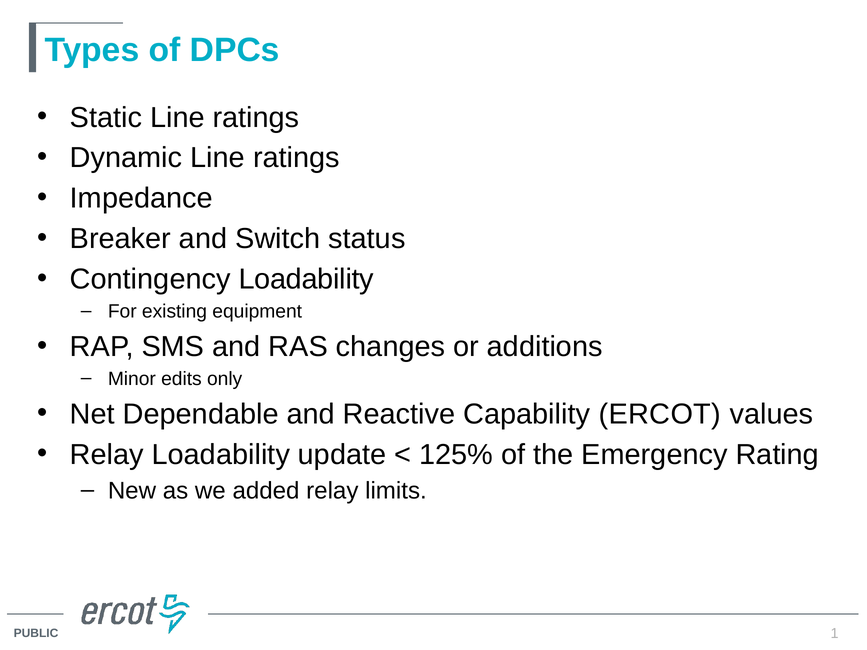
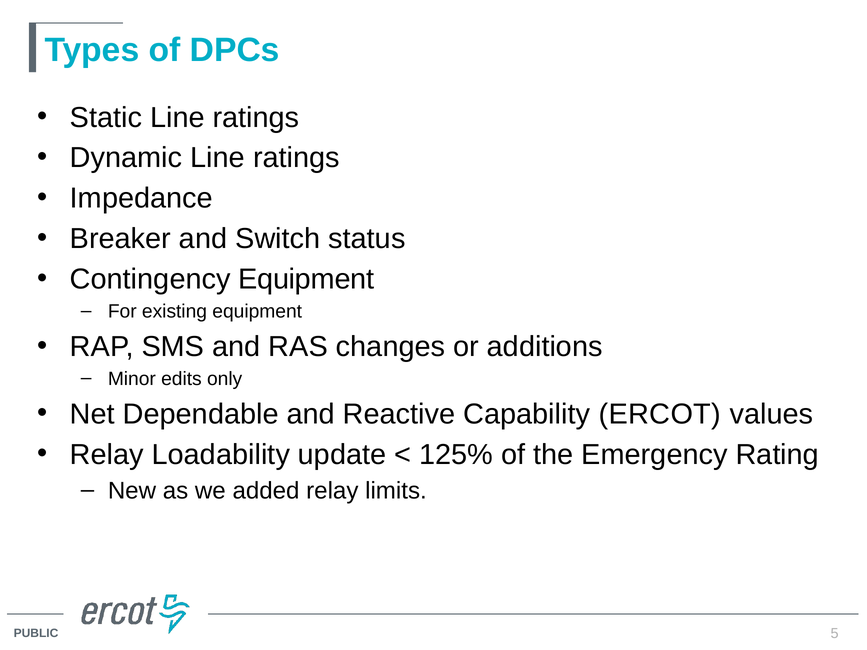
Contingency Loadability: Loadability -> Equipment
1: 1 -> 5
